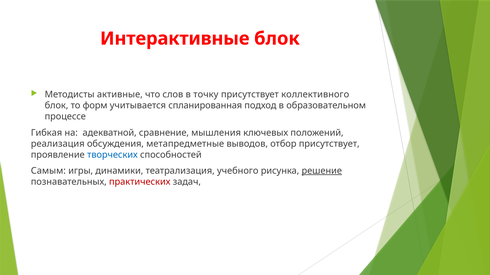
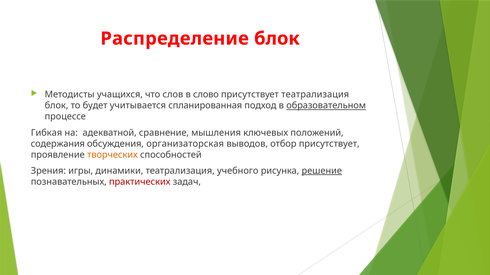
Интерактивные: Интерактивные -> Распределение
активные: активные -> учащихся
точку: точку -> слово
присутствует коллективного: коллективного -> театрализация
форм: форм -> будет
образовательном underline: none -> present
реализация: реализация -> содержания
метапредметные: метапредметные -> организаторская
творческих colour: blue -> orange
Самым: Самым -> Зрения
